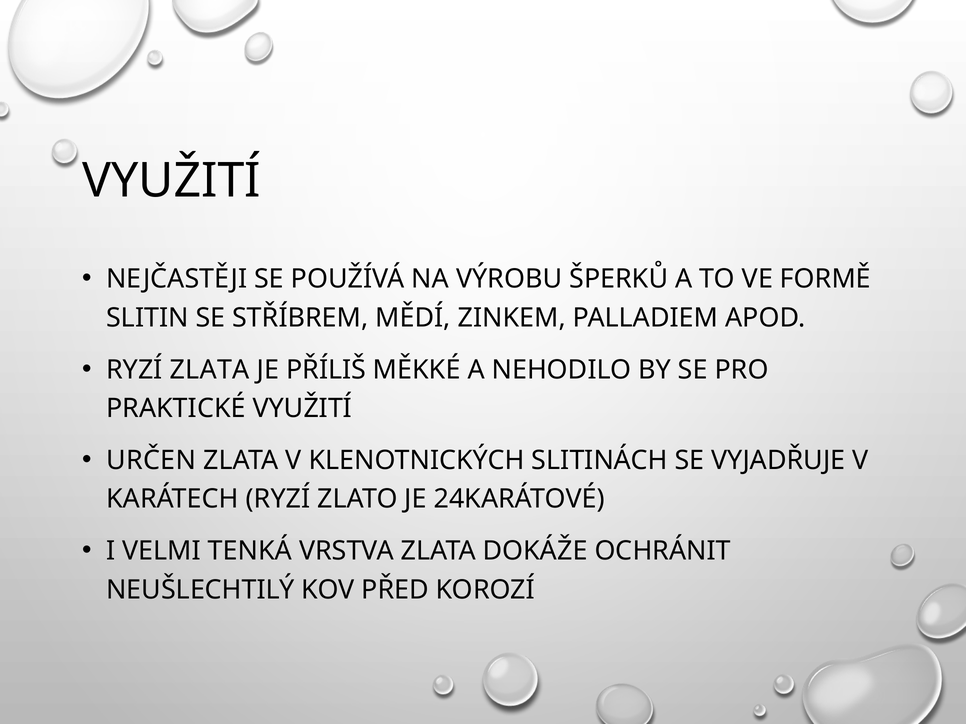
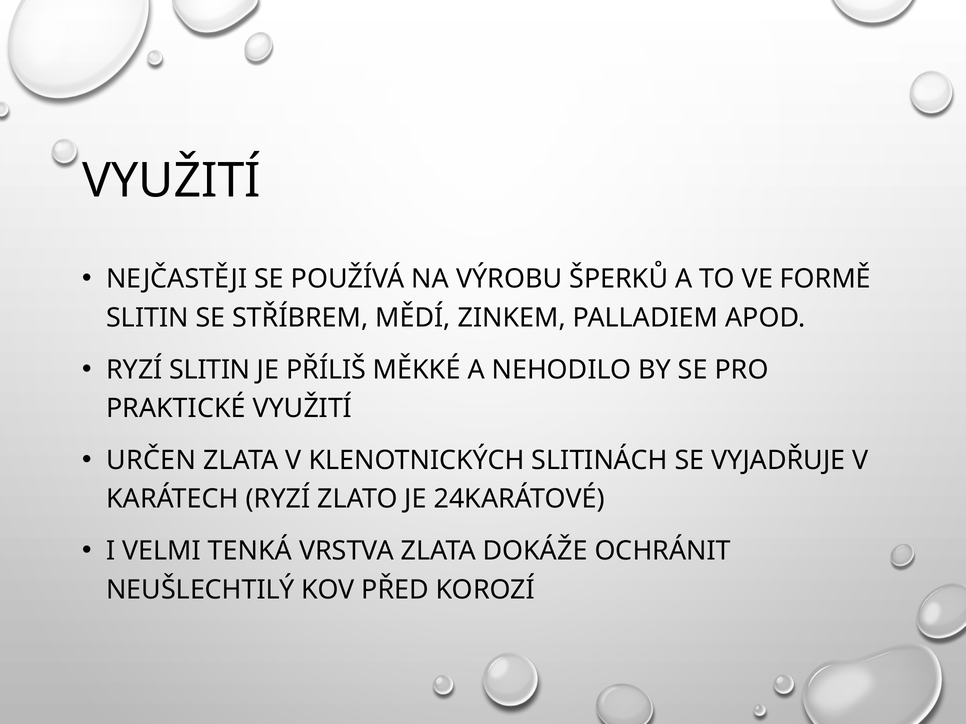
RYZÍ ZLATA: ZLATA -> SLITIN
